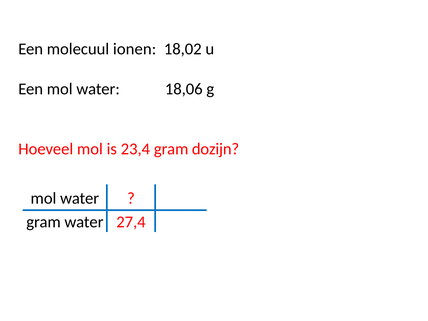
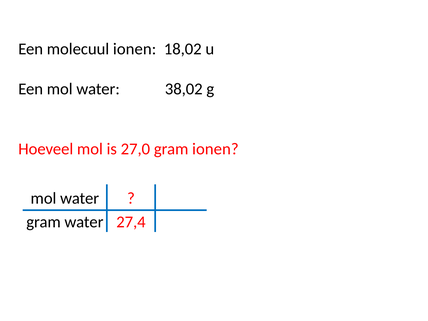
18,06: 18,06 -> 38,02
23,4: 23,4 -> 27,0
gram dozijn: dozijn -> ionen
